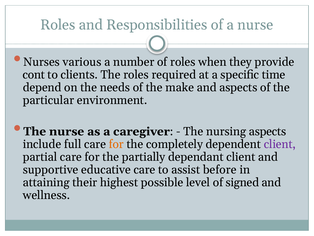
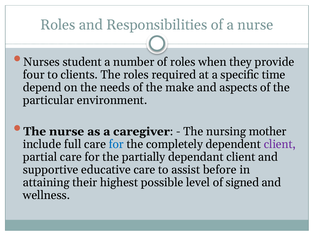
various: various -> student
cont: cont -> four
nursing aspects: aspects -> mother
for at (116, 144) colour: orange -> blue
